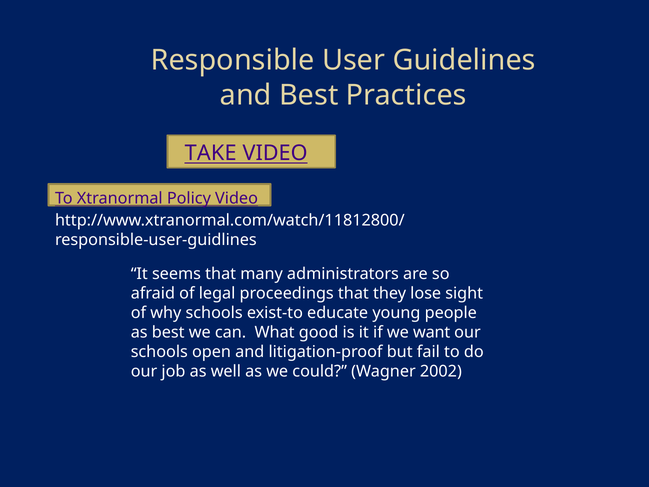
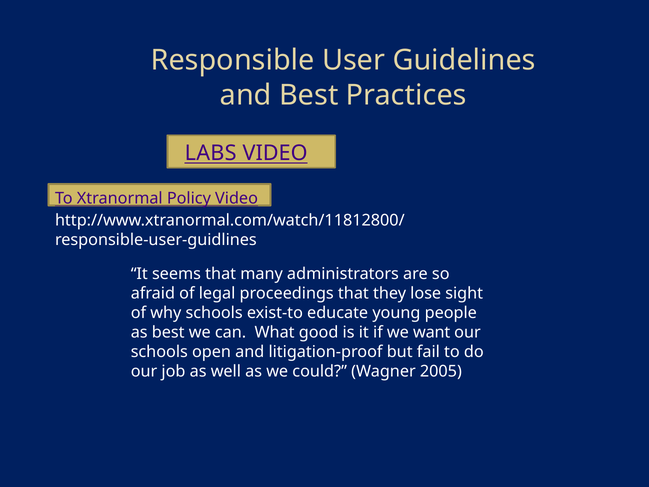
TAKE: TAKE -> LABS
2002: 2002 -> 2005
